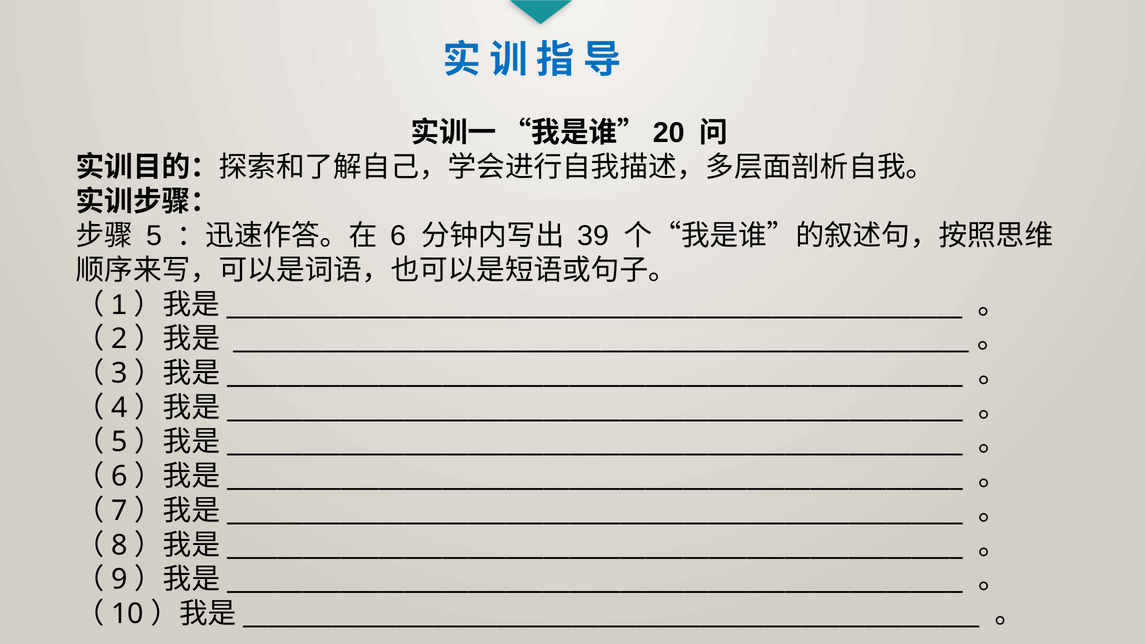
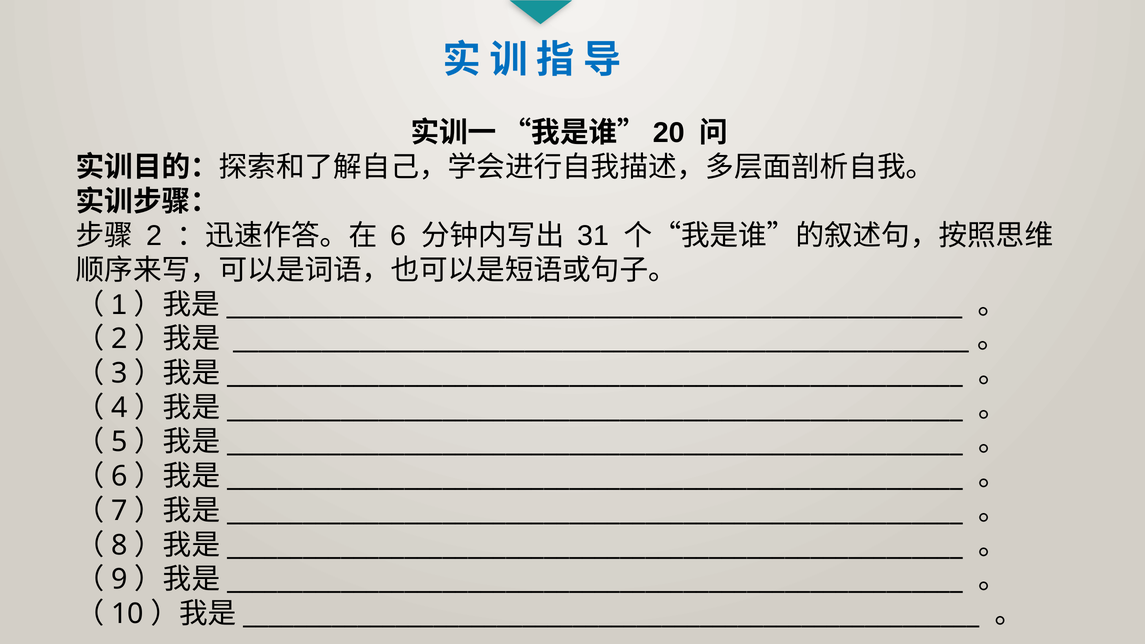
5: 5 -> 2
39: 39 -> 31
